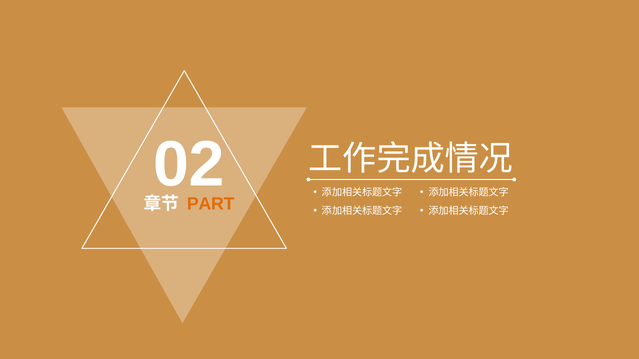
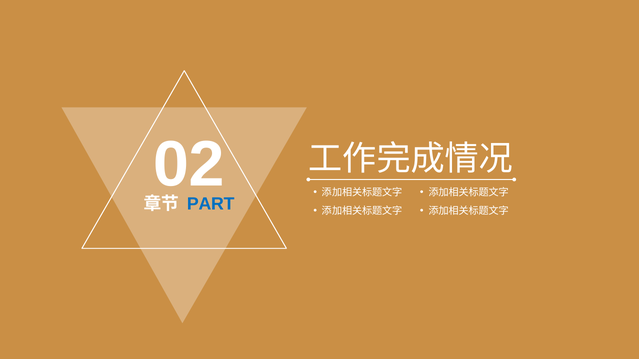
PART colour: orange -> blue
